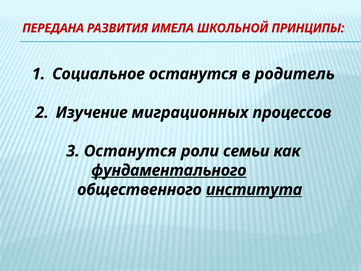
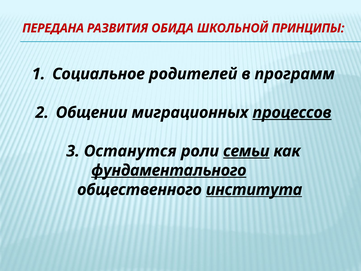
ИМЕЛА: ИМЕЛА -> ОБИДА
Социальное останутся: останутся -> родителей
родитель: родитель -> программ
Изучение: Изучение -> Общении
процессов underline: none -> present
семьи underline: none -> present
